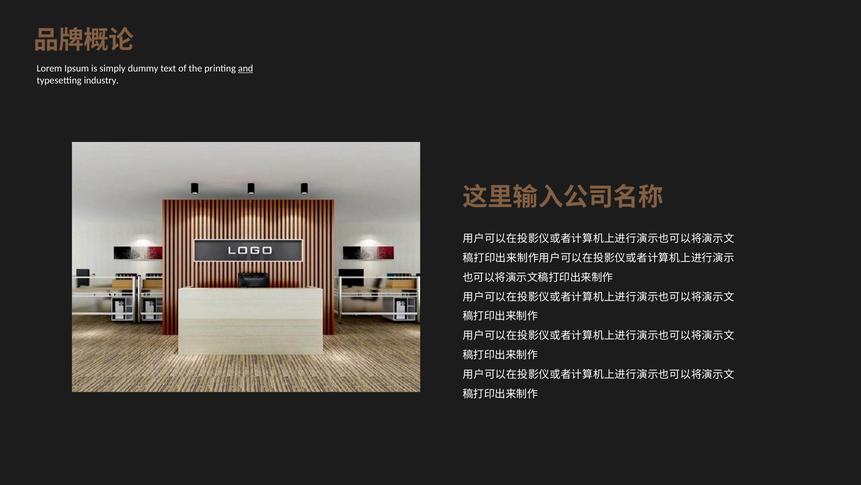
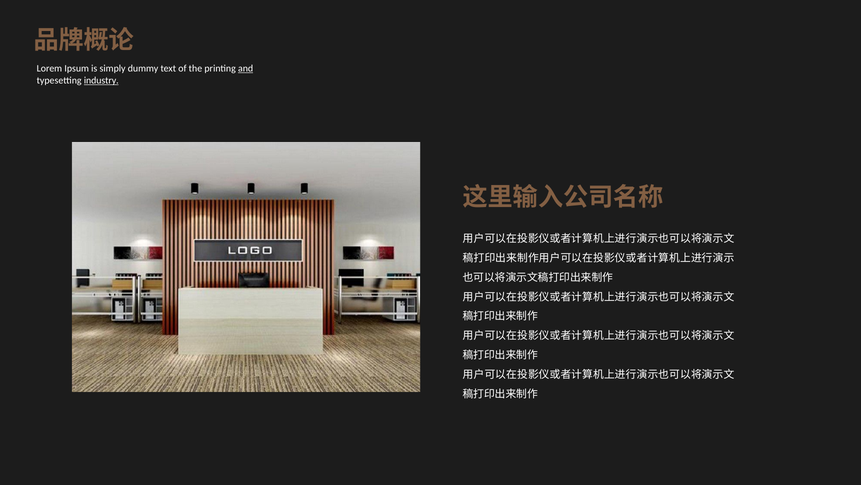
industry underline: none -> present
